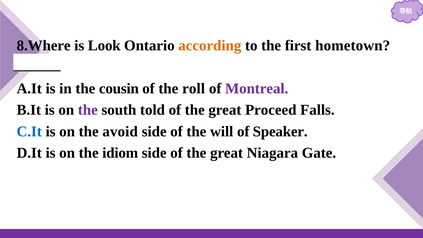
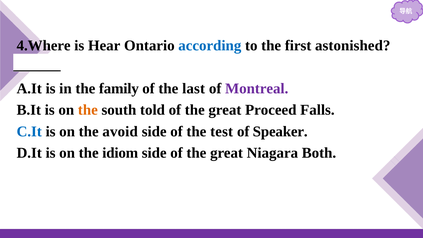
8.Where: 8.Where -> 4.Where
Look: Look -> Hear
according colour: orange -> blue
hometown: hometown -> astonished
cousin: cousin -> family
roll: roll -> last
the at (88, 110) colour: purple -> orange
will: will -> test
Gate: Gate -> Both
